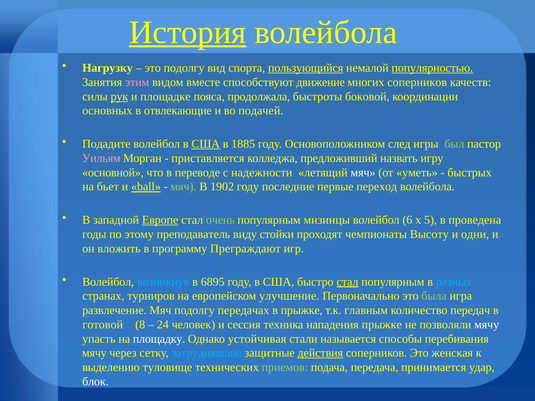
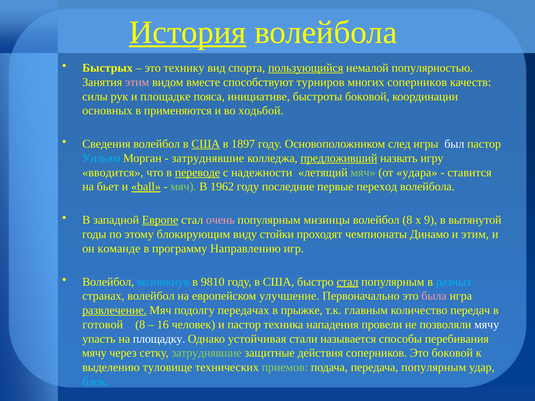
Нагрузку: Нагрузку -> Быстрых
это подолгу: подолгу -> технику
популярностью underline: present -> none
движение: движение -> турниров
рук underline: present -> none
продолжала: продолжала -> инициативе
отвлекающие: отвлекающие -> применяются
подачей: подачей -> ходьбой
Подадите: Подадите -> Сведения
1885: 1885 -> 1897
был colour: light green -> white
Уильям colour: pink -> light blue
приставляется at (208, 158): приставляется -> затруднявшие
предложивший underline: none -> present
основной: основной -> вводится
переводе underline: none -> present
мяч at (363, 173) colour: white -> light green
уметь: уметь -> удара
быстрых: быстрых -> ставится
1902: 1902 -> 1962
очень colour: light green -> pink
волейбол 6: 6 -> 8
5: 5 -> 9
проведена: проведена -> вытянутой
преподаватель: преподаватель -> блокирующим
Высоту: Высоту -> Динамо
и одни: одни -> этим
вложить: вложить -> команде
Преграждают: Преграждают -> Направлению
6895: 6895 -> 9810
странах турниров: турниров -> волейбол
была colour: light green -> pink
развлечение underline: none -> present
24: 24 -> 16
и сессия: сессия -> пастор
нападения прыжке: прыжке -> провели
затруднявшие at (207, 353) colour: light blue -> light green
действия underline: present -> none
Это женская: женская -> боковой
передача принимается: принимается -> популярным
блок colour: white -> light blue
